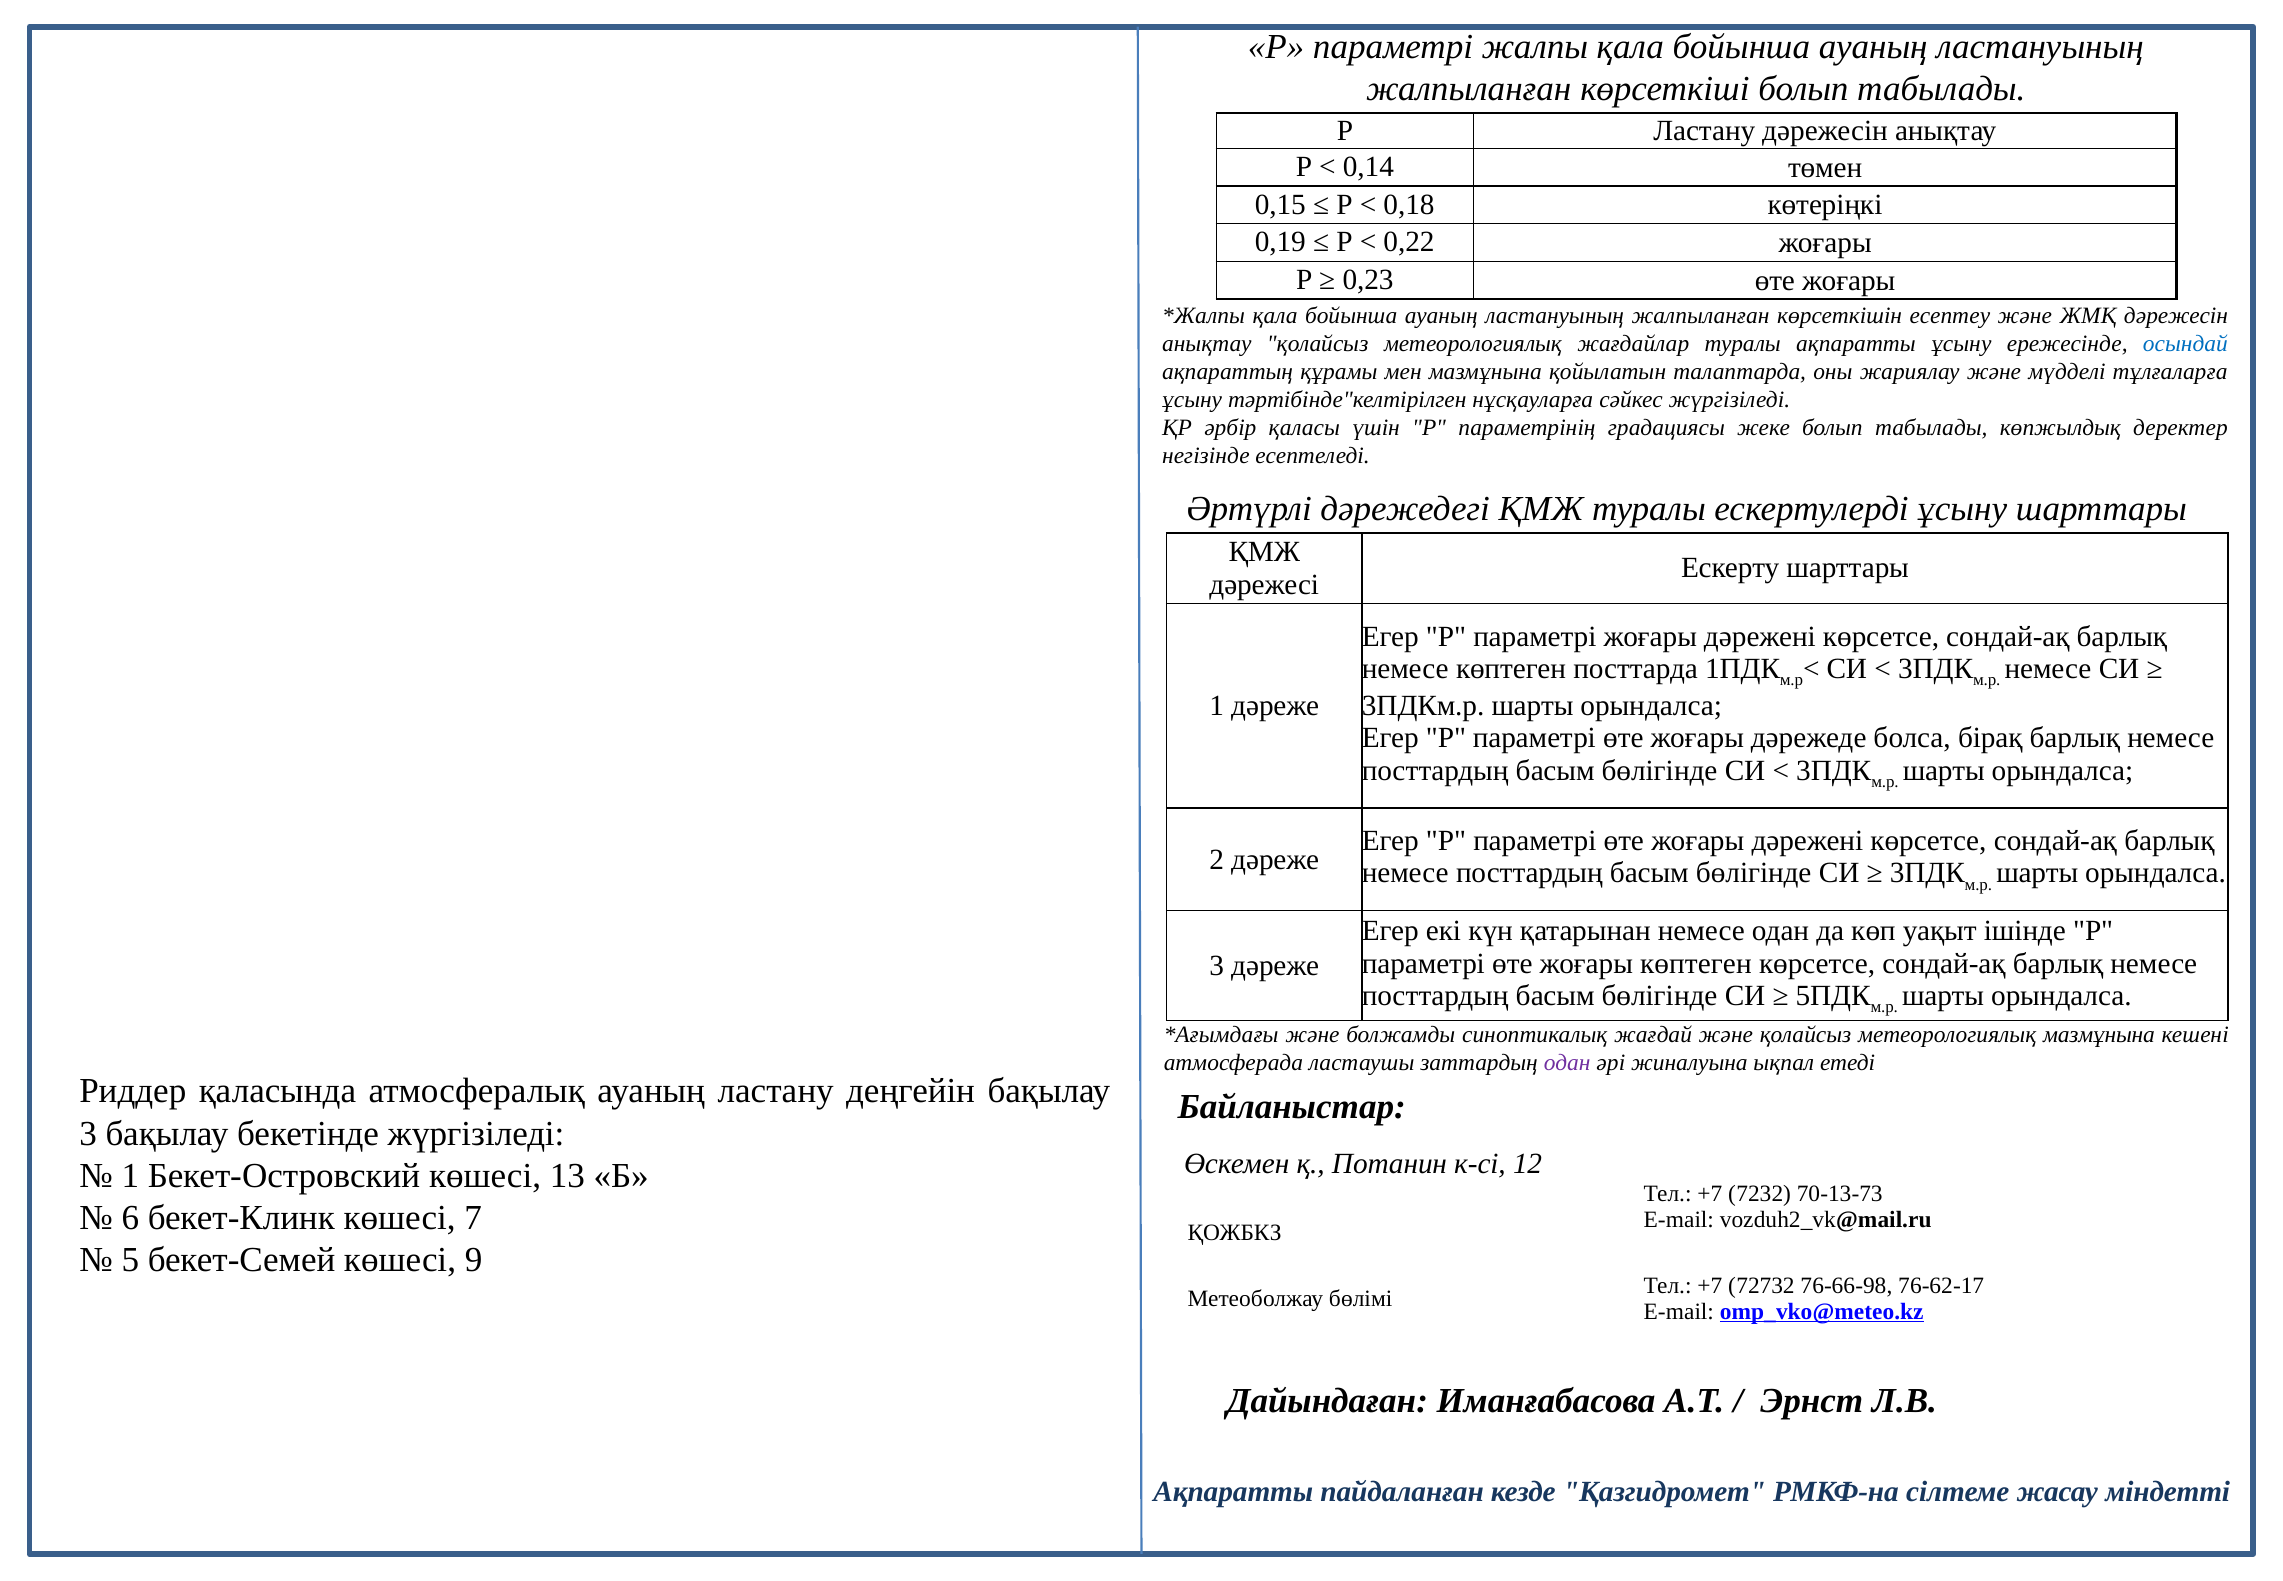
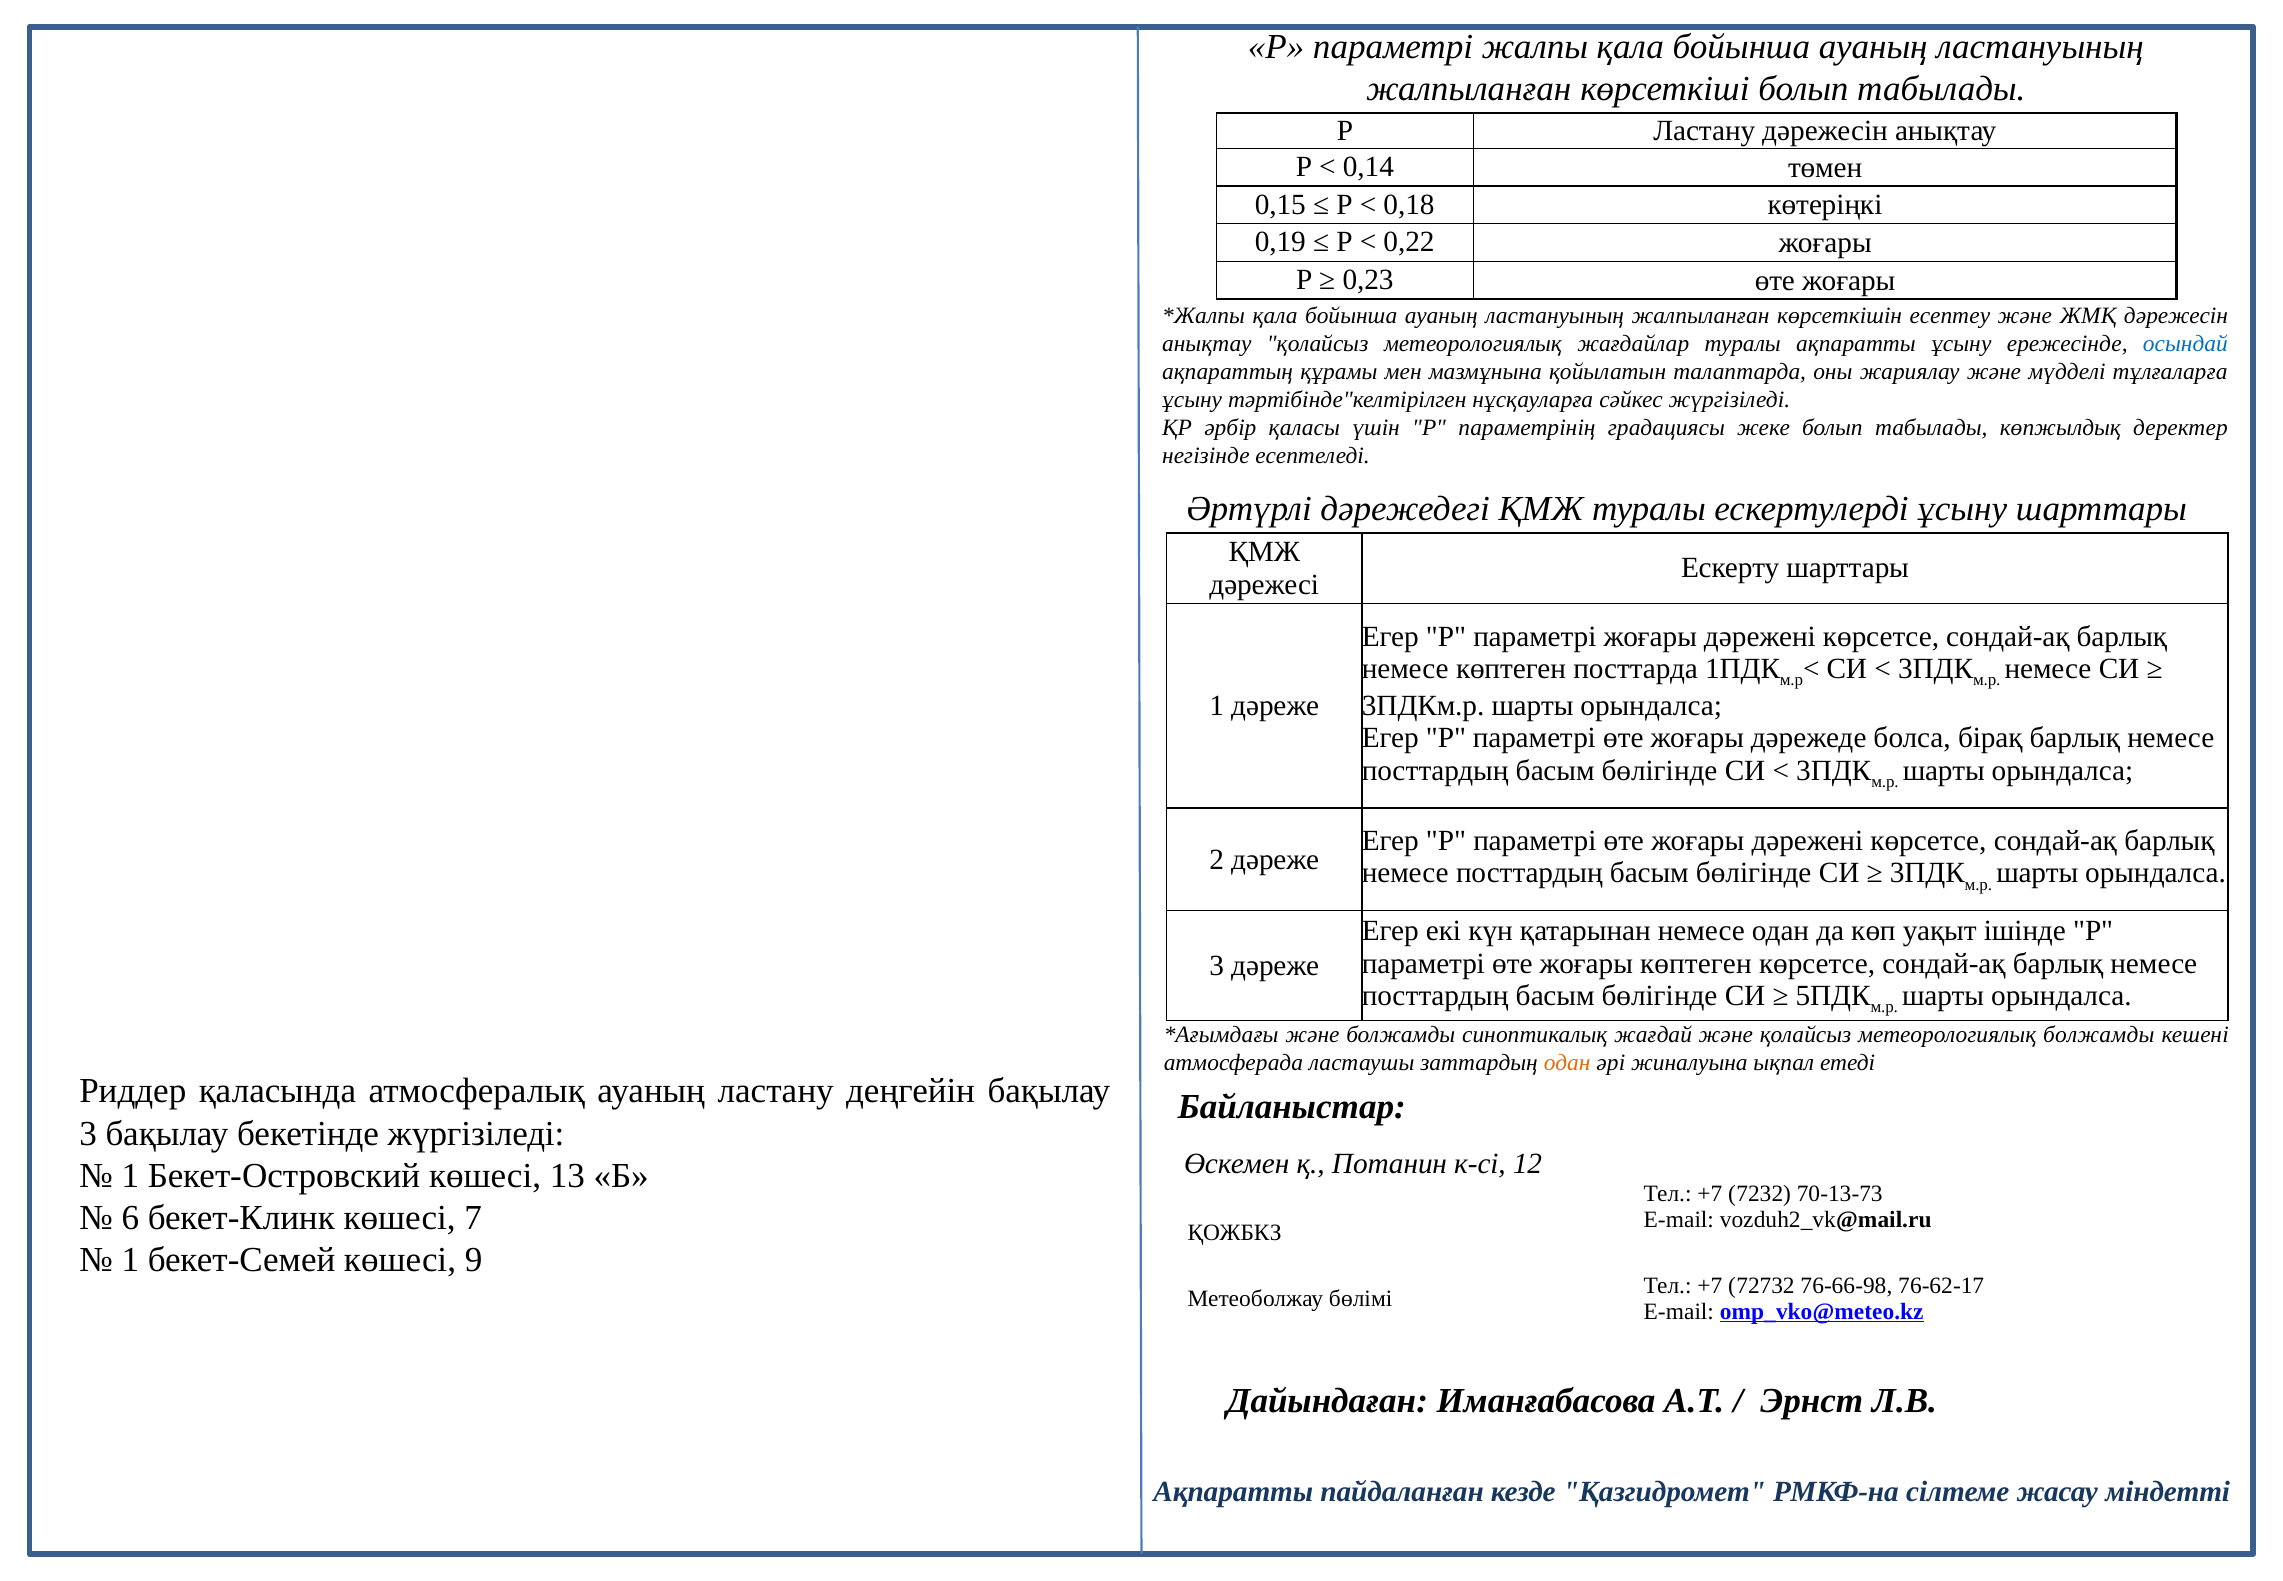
метеорологиялық мазмұнына: мазмұнына -> болжамды
одан at (1567, 1062) colour: purple -> orange
5 at (130, 1260): 5 -> 1
